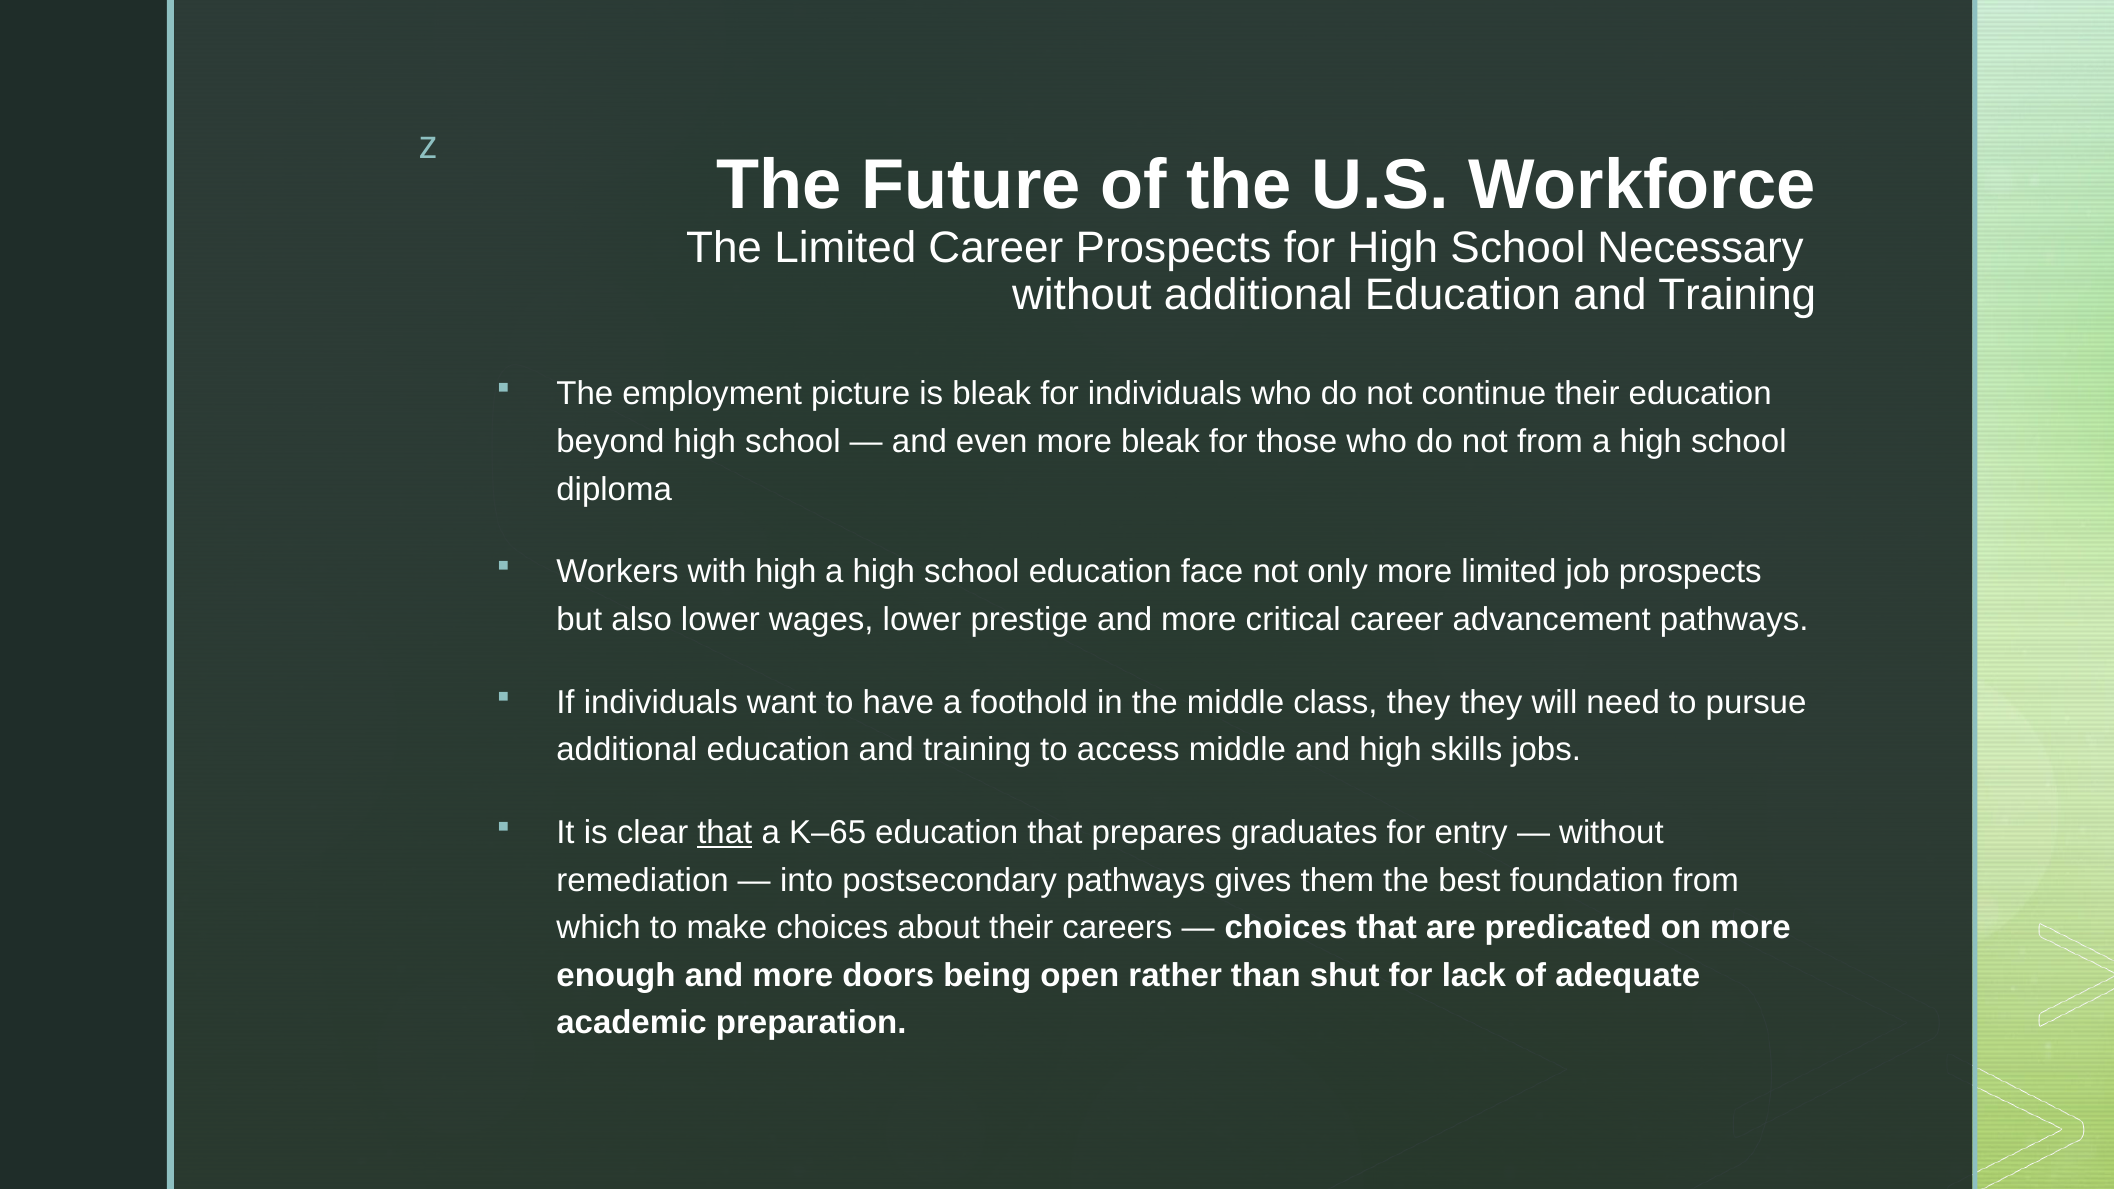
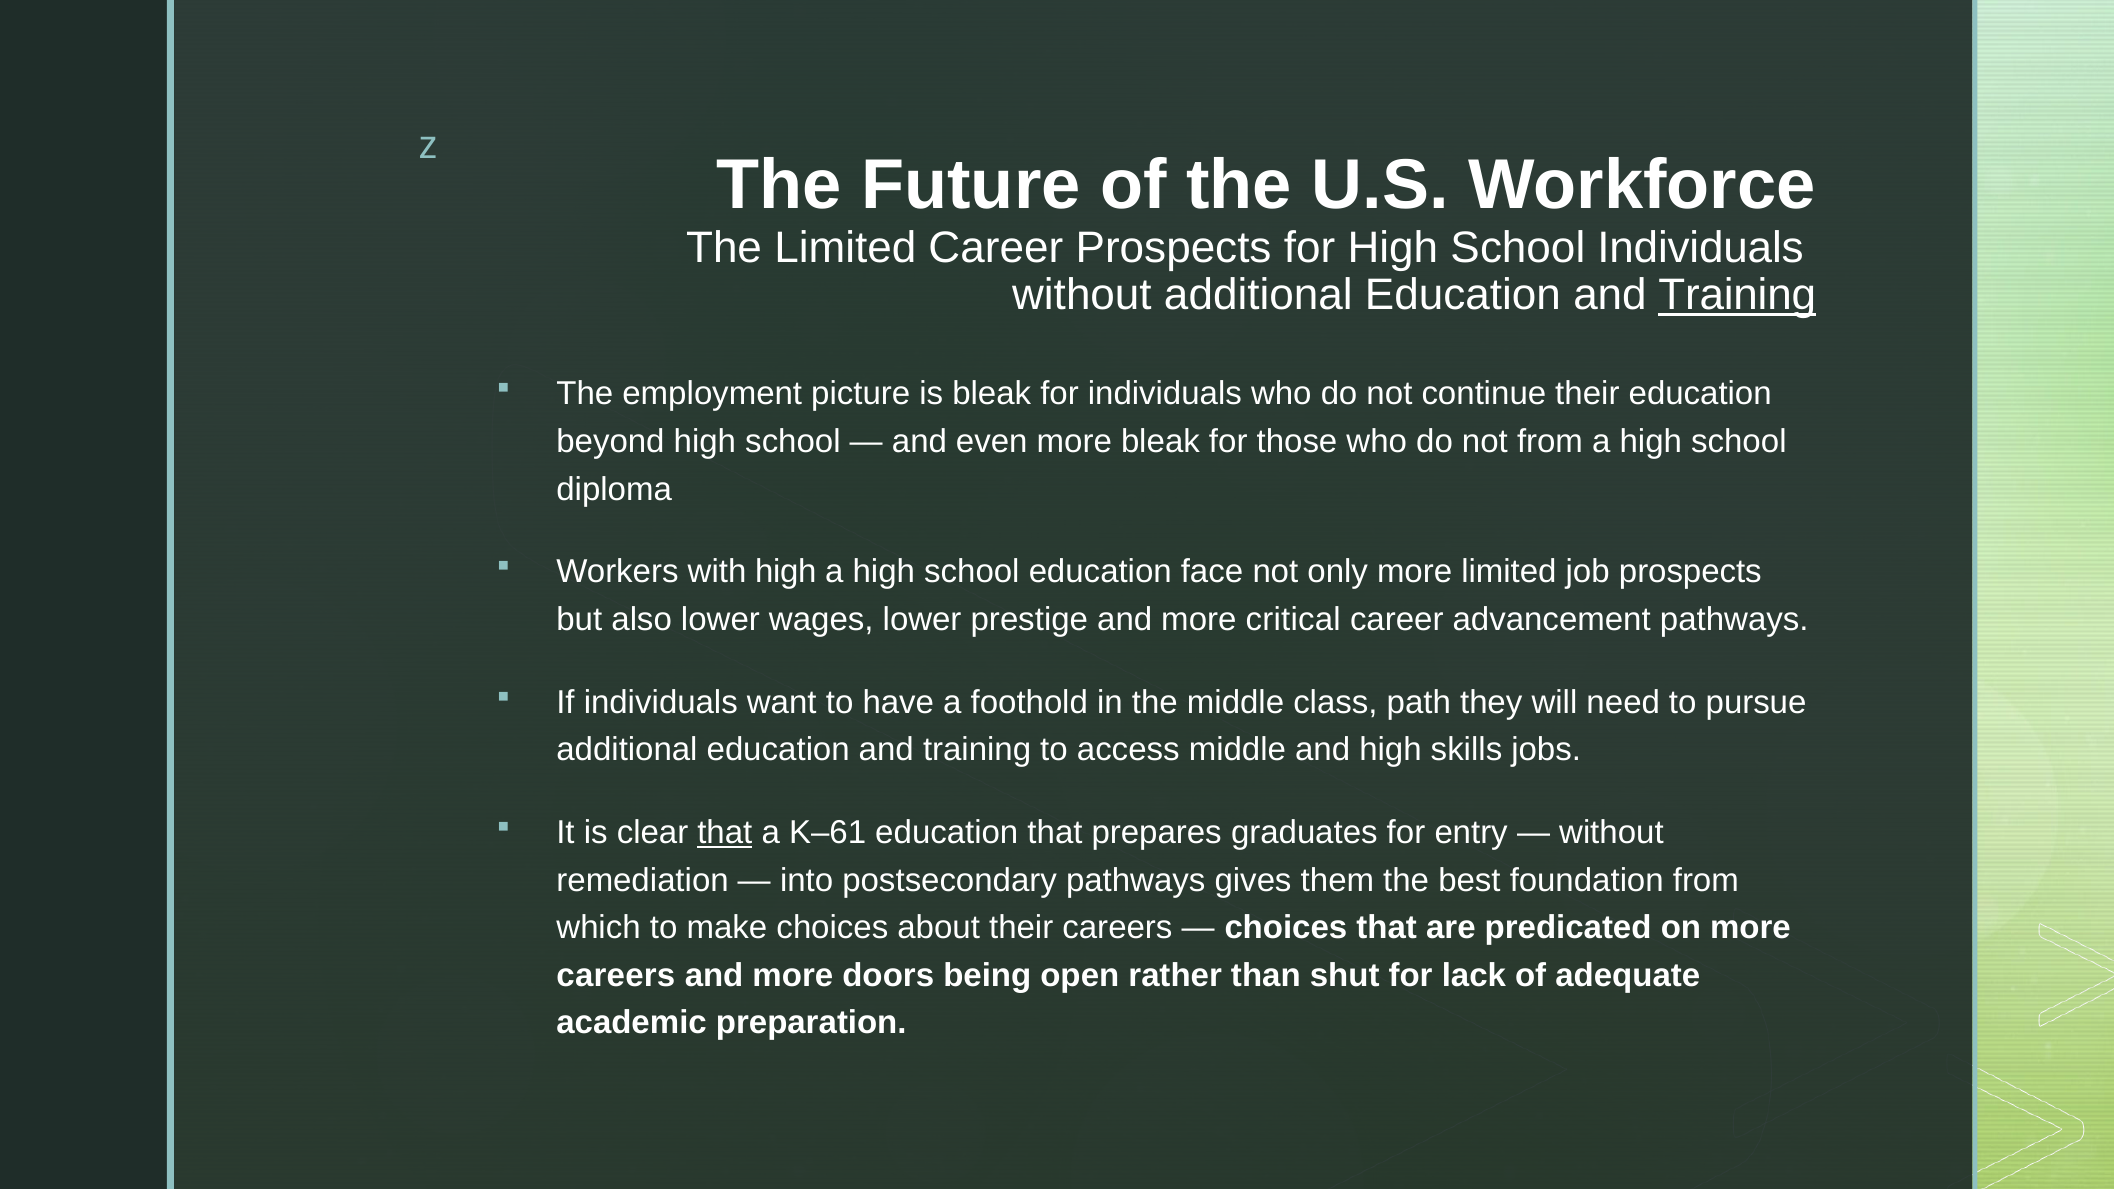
School Necessary: Necessary -> Individuals
Training at (1737, 295) underline: none -> present
class they: they -> path
K–65: K–65 -> K–61
enough at (616, 976): enough -> careers
